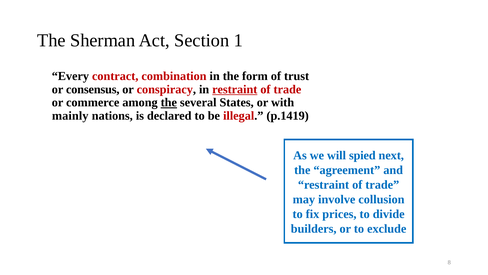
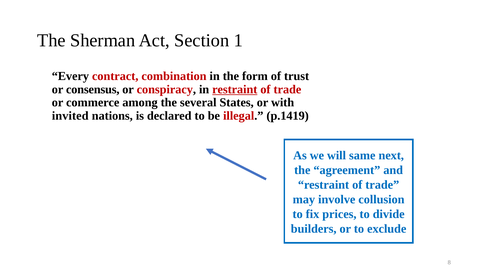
the at (169, 102) underline: present -> none
mainly: mainly -> invited
spied: spied -> same
